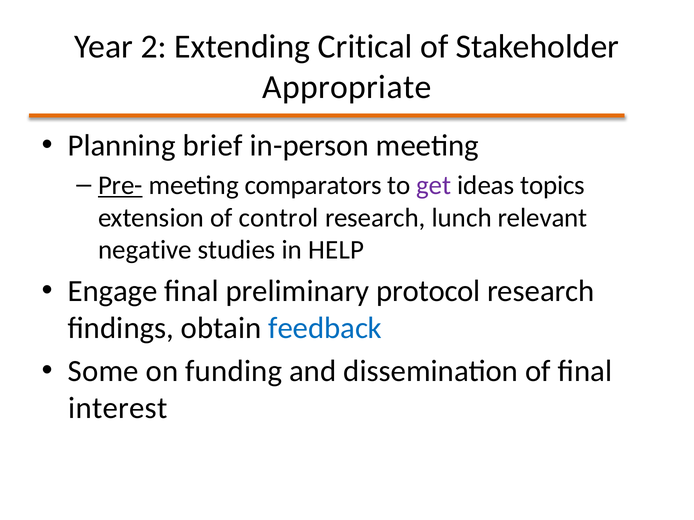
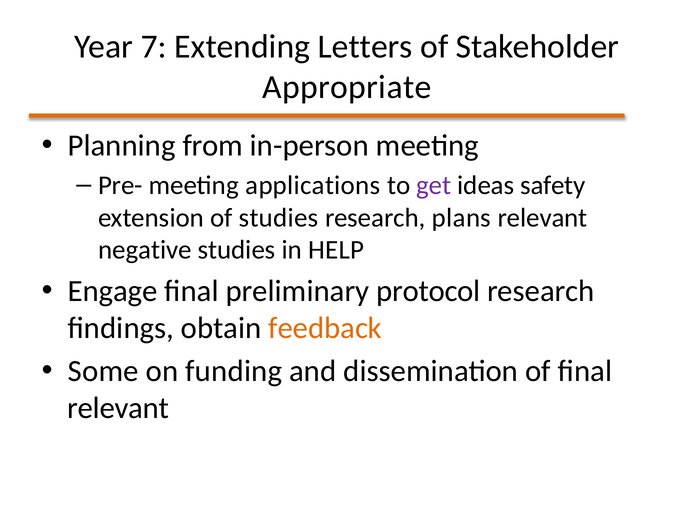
2: 2 -> 7
Critical: Critical -> Letters
brief: brief -> from
Pre- underline: present -> none
comparators: comparators -> applications
topics: topics -> safety
of control: control -> studies
lunch: lunch -> plans
feedback colour: blue -> orange
interest at (118, 409): interest -> relevant
